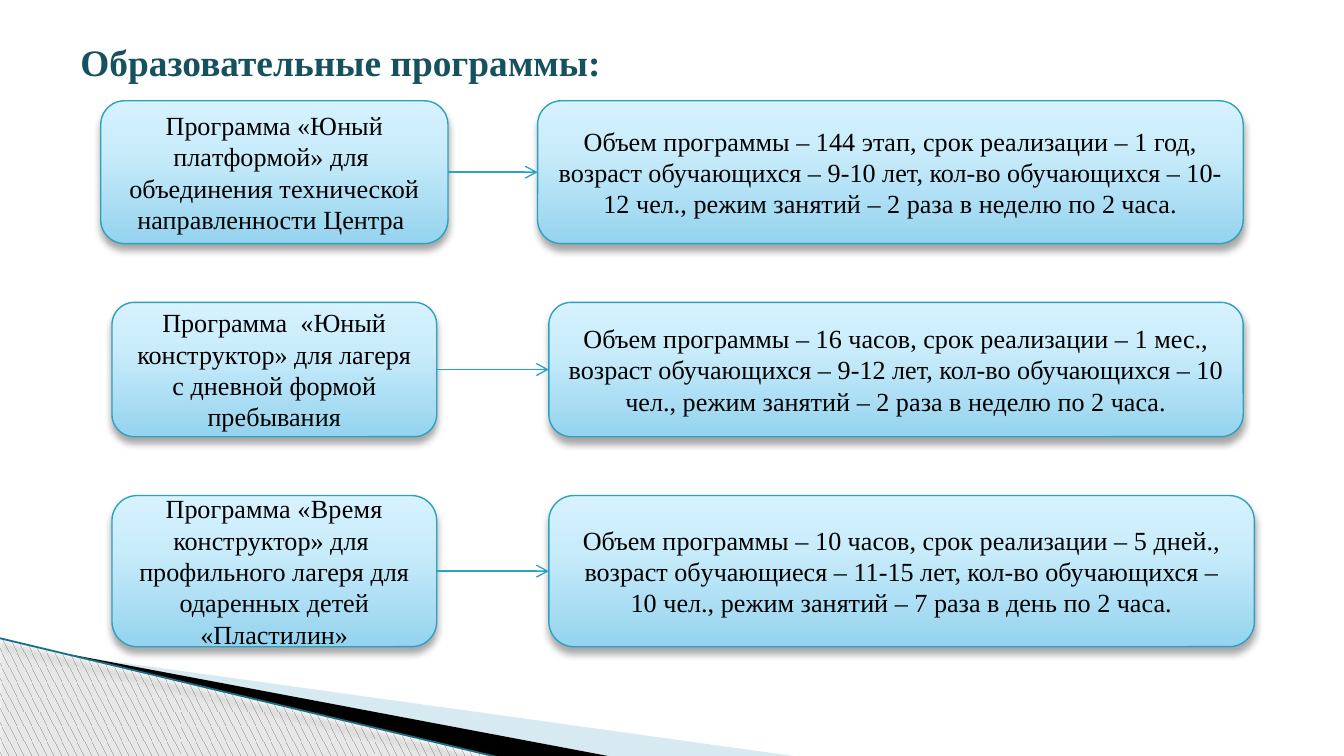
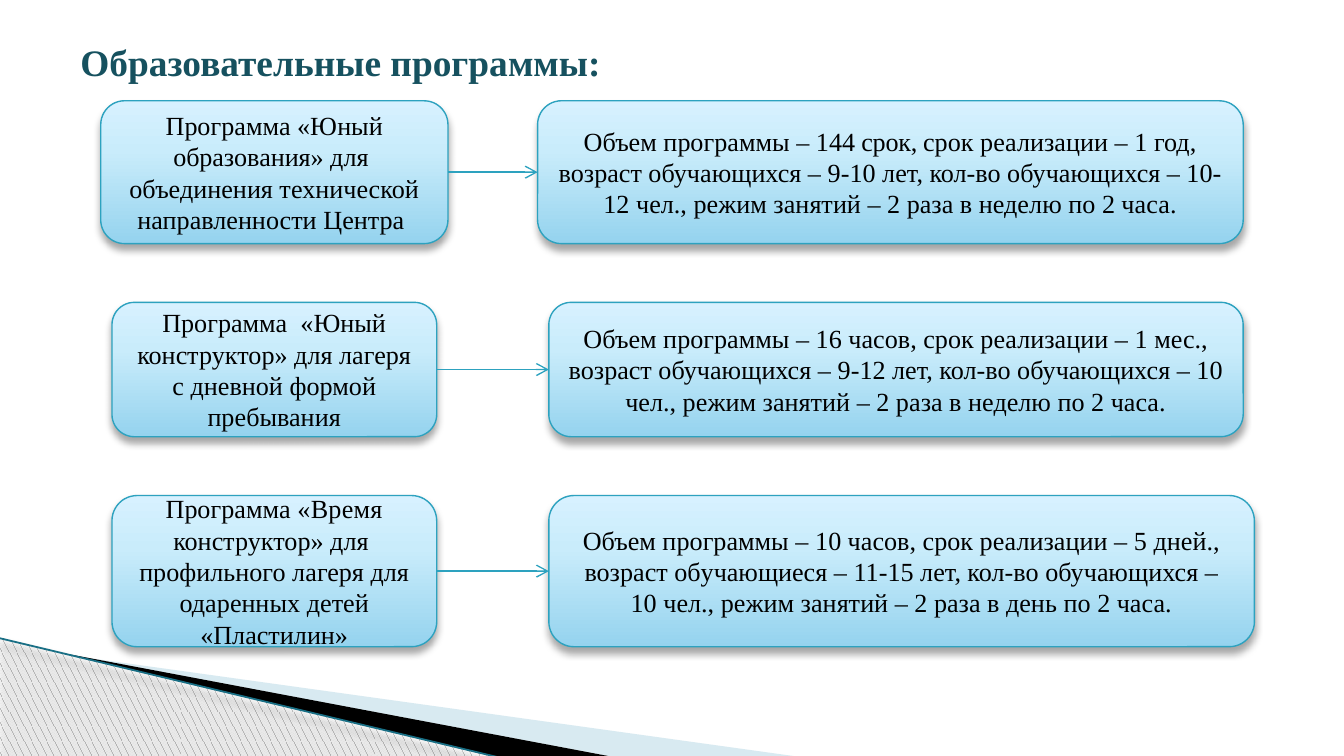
144 этап: этап -> срок
платформой: платформой -> образования
7 at (921, 604): 7 -> 2
